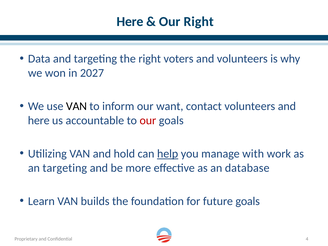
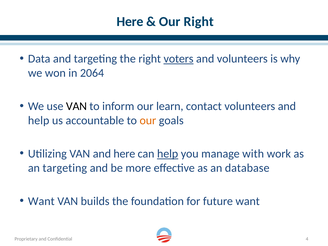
voters underline: none -> present
2027: 2027 -> 2064
want: want -> learn
here at (39, 120): here -> help
our at (148, 120) colour: red -> orange
and hold: hold -> here
Learn at (41, 201): Learn -> Want
future goals: goals -> want
